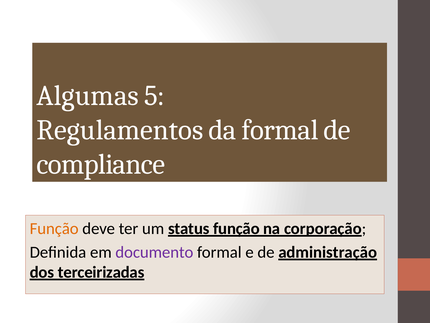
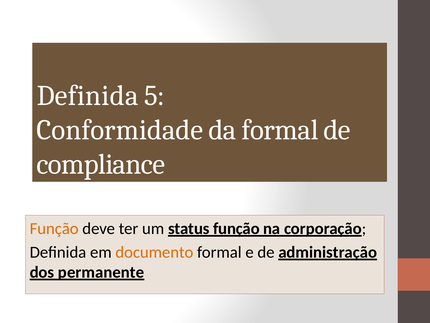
Algumas at (88, 95): Algumas -> Definida
Regulamentos: Regulamentos -> Conformidade
documento colour: purple -> orange
terceirizadas: terceirizadas -> permanente
